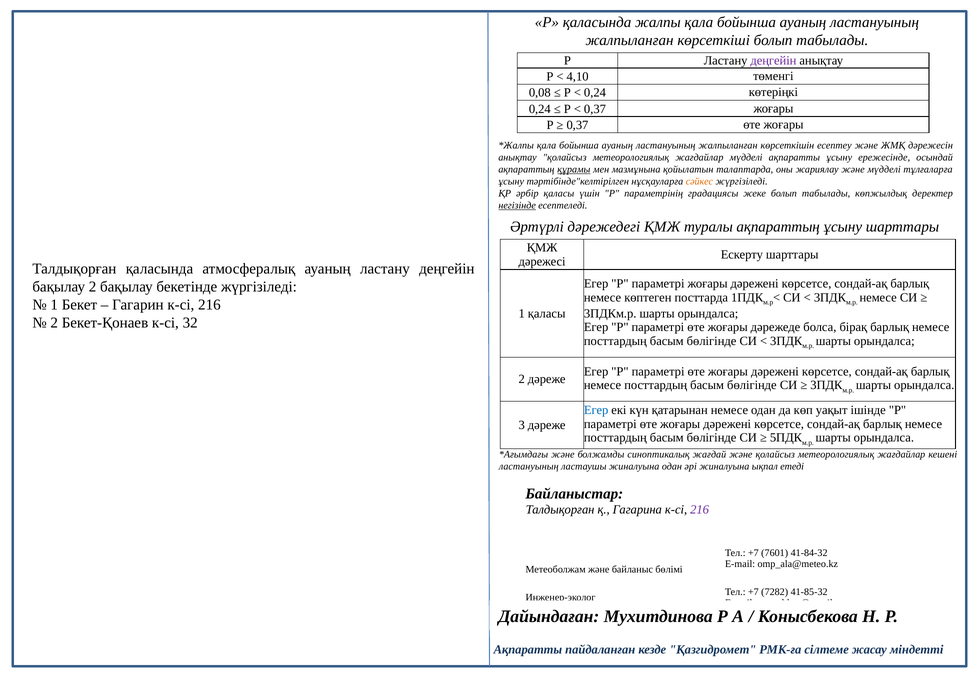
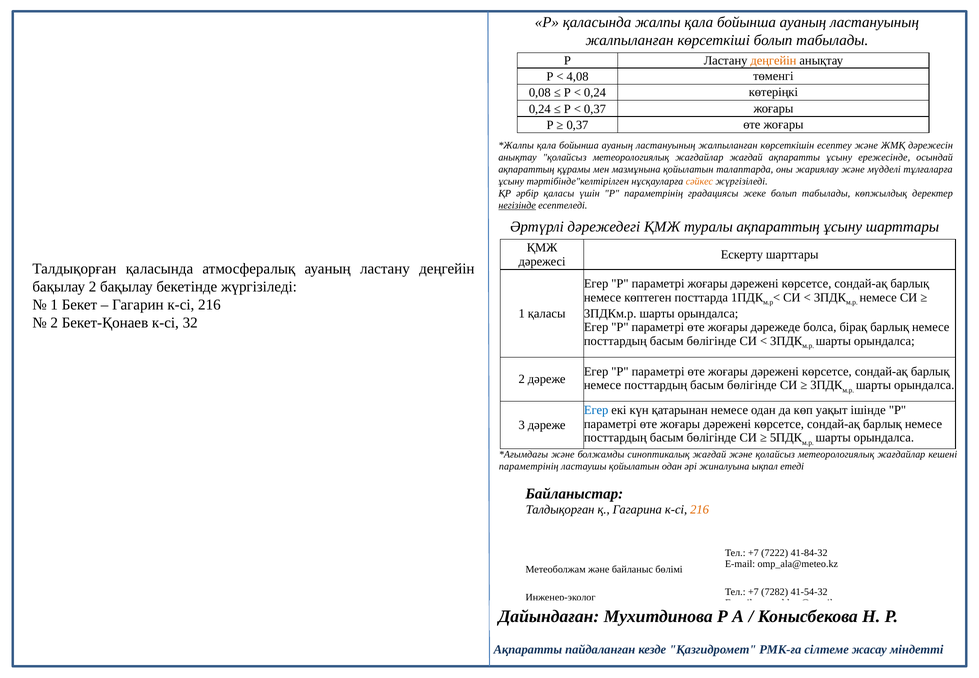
деңгейін at (773, 61) colour: purple -> orange
4,10: 4,10 -> 4,08
жағдайлар мүдделі: мүдделі -> жағдай
құрамы underline: present -> none
ластануының at (529, 466): ластануының -> параметрінің
ластаушы жиналуына: жиналуына -> қойылатын
216 at (700, 510) colour: purple -> orange
7601: 7601 -> 7222
41-85-32: 41-85-32 -> 41-54-32
